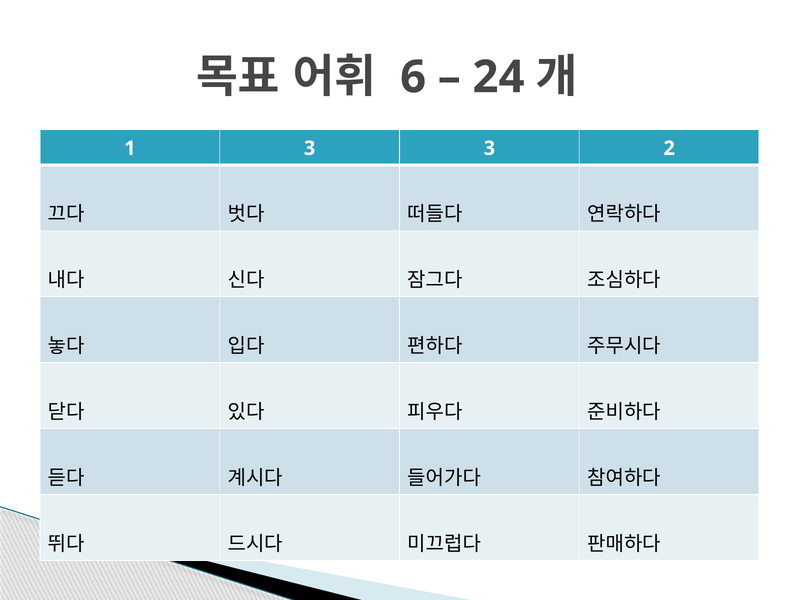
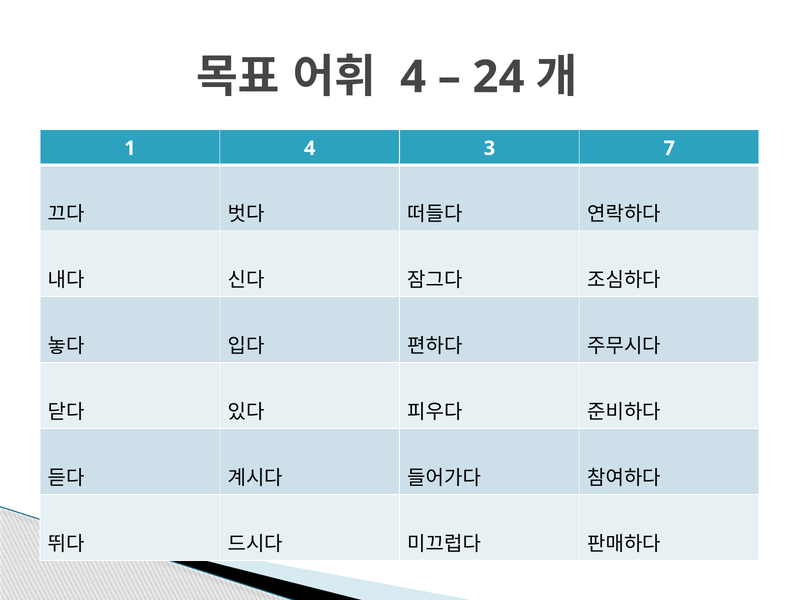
6 at (413, 77): 6 -> 4
1 3: 3 -> 4
2: 2 -> 7
